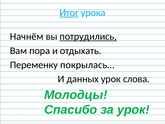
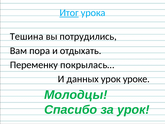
Начнём: Начнём -> Тешина
потрудились underline: present -> none
слова: слова -> уроке
